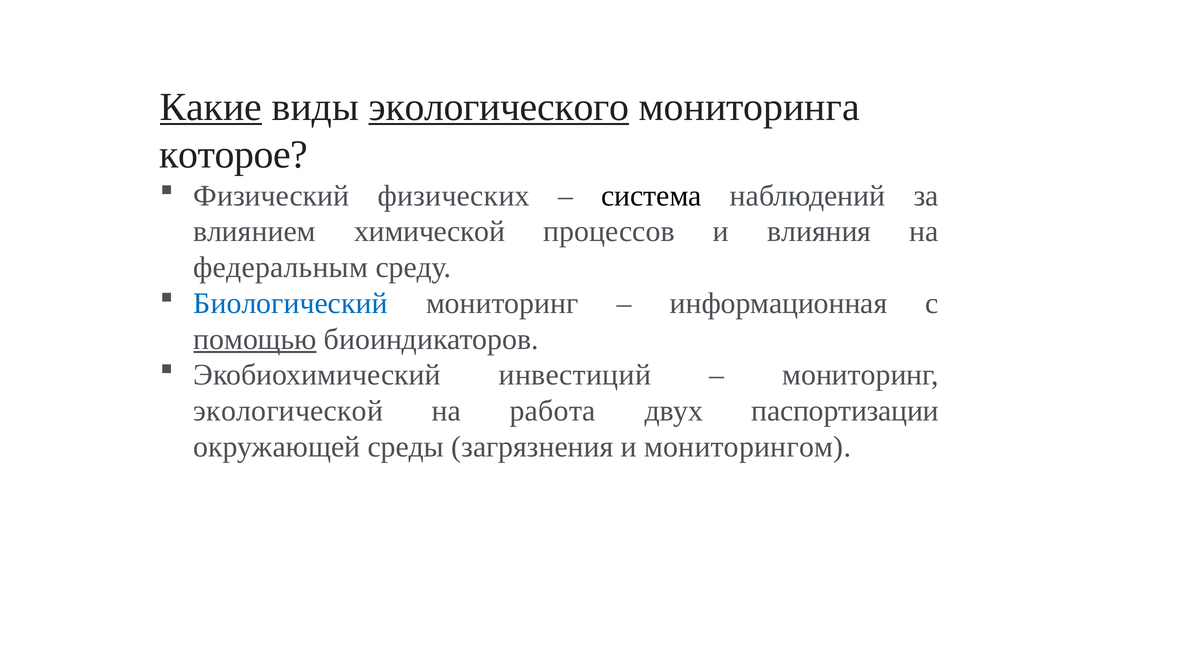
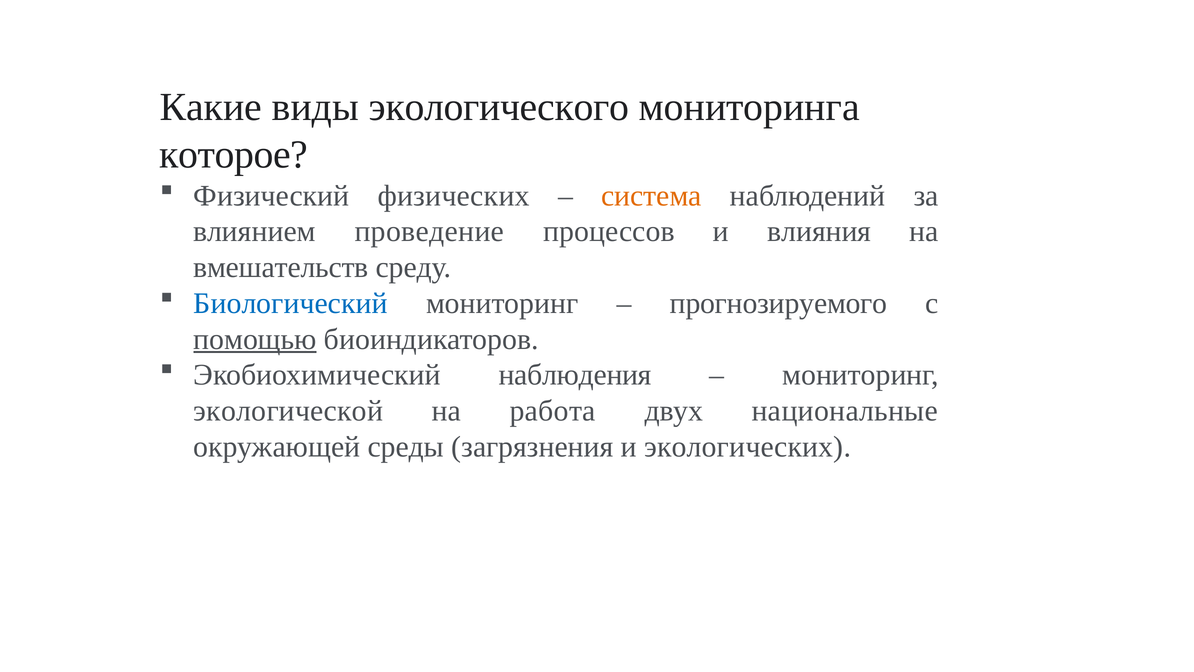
Какие underline: present -> none
экологического underline: present -> none
система colour: black -> orange
химической: химической -> проведение
федеральным: федеральным -> вмешательств
информационная: информационная -> прогнозируемого
инвестиций: инвестиций -> наблюдения
паспортизации: паспортизации -> национальные
мониторингом: мониторингом -> экологических
